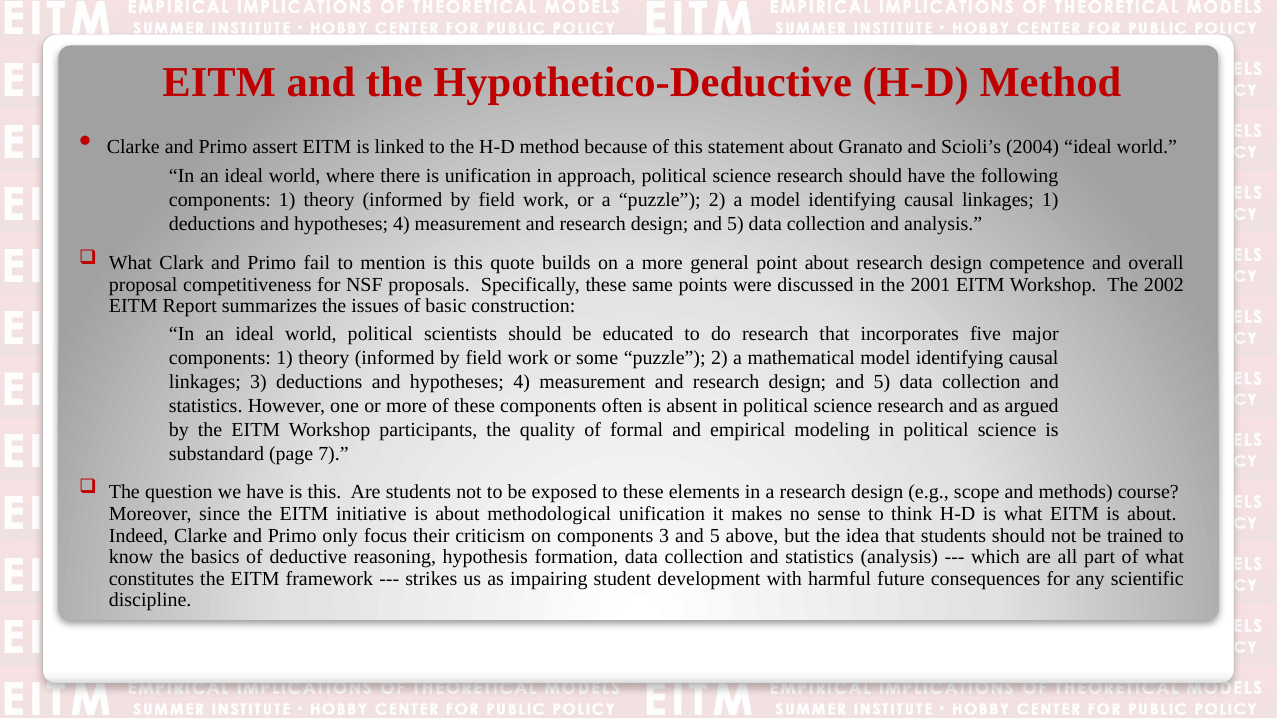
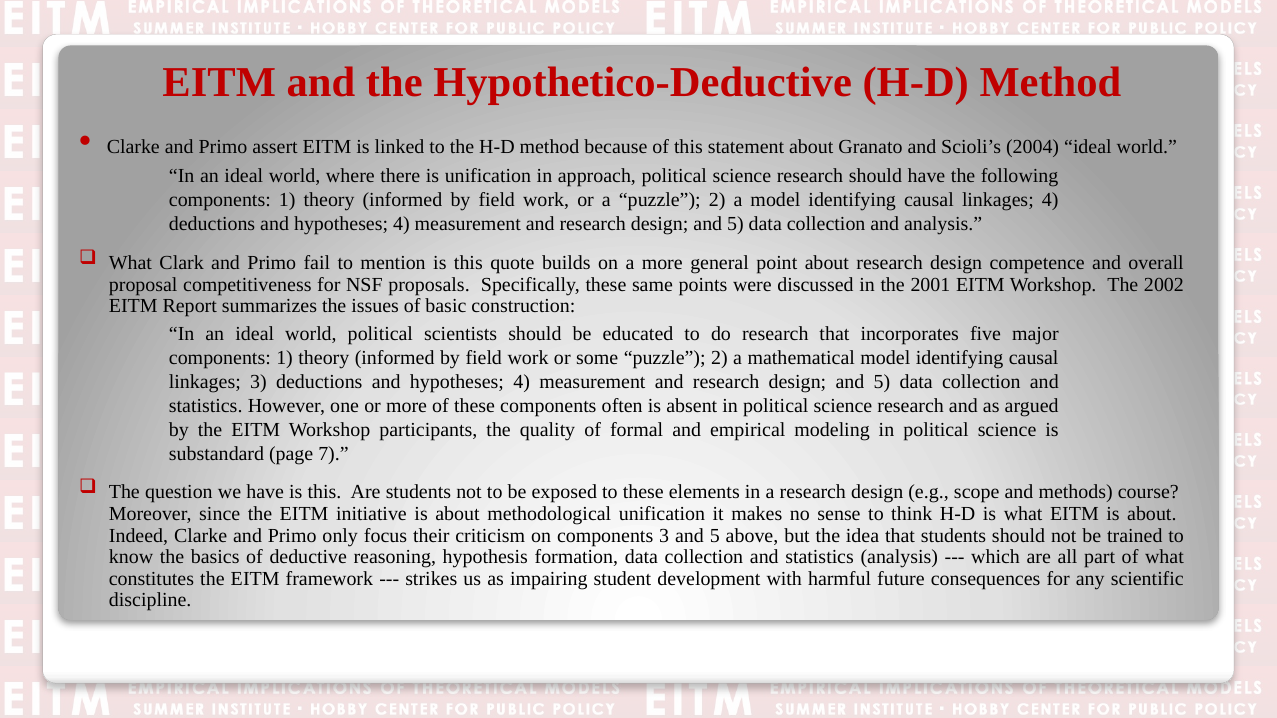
linkages 1: 1 -> 4
